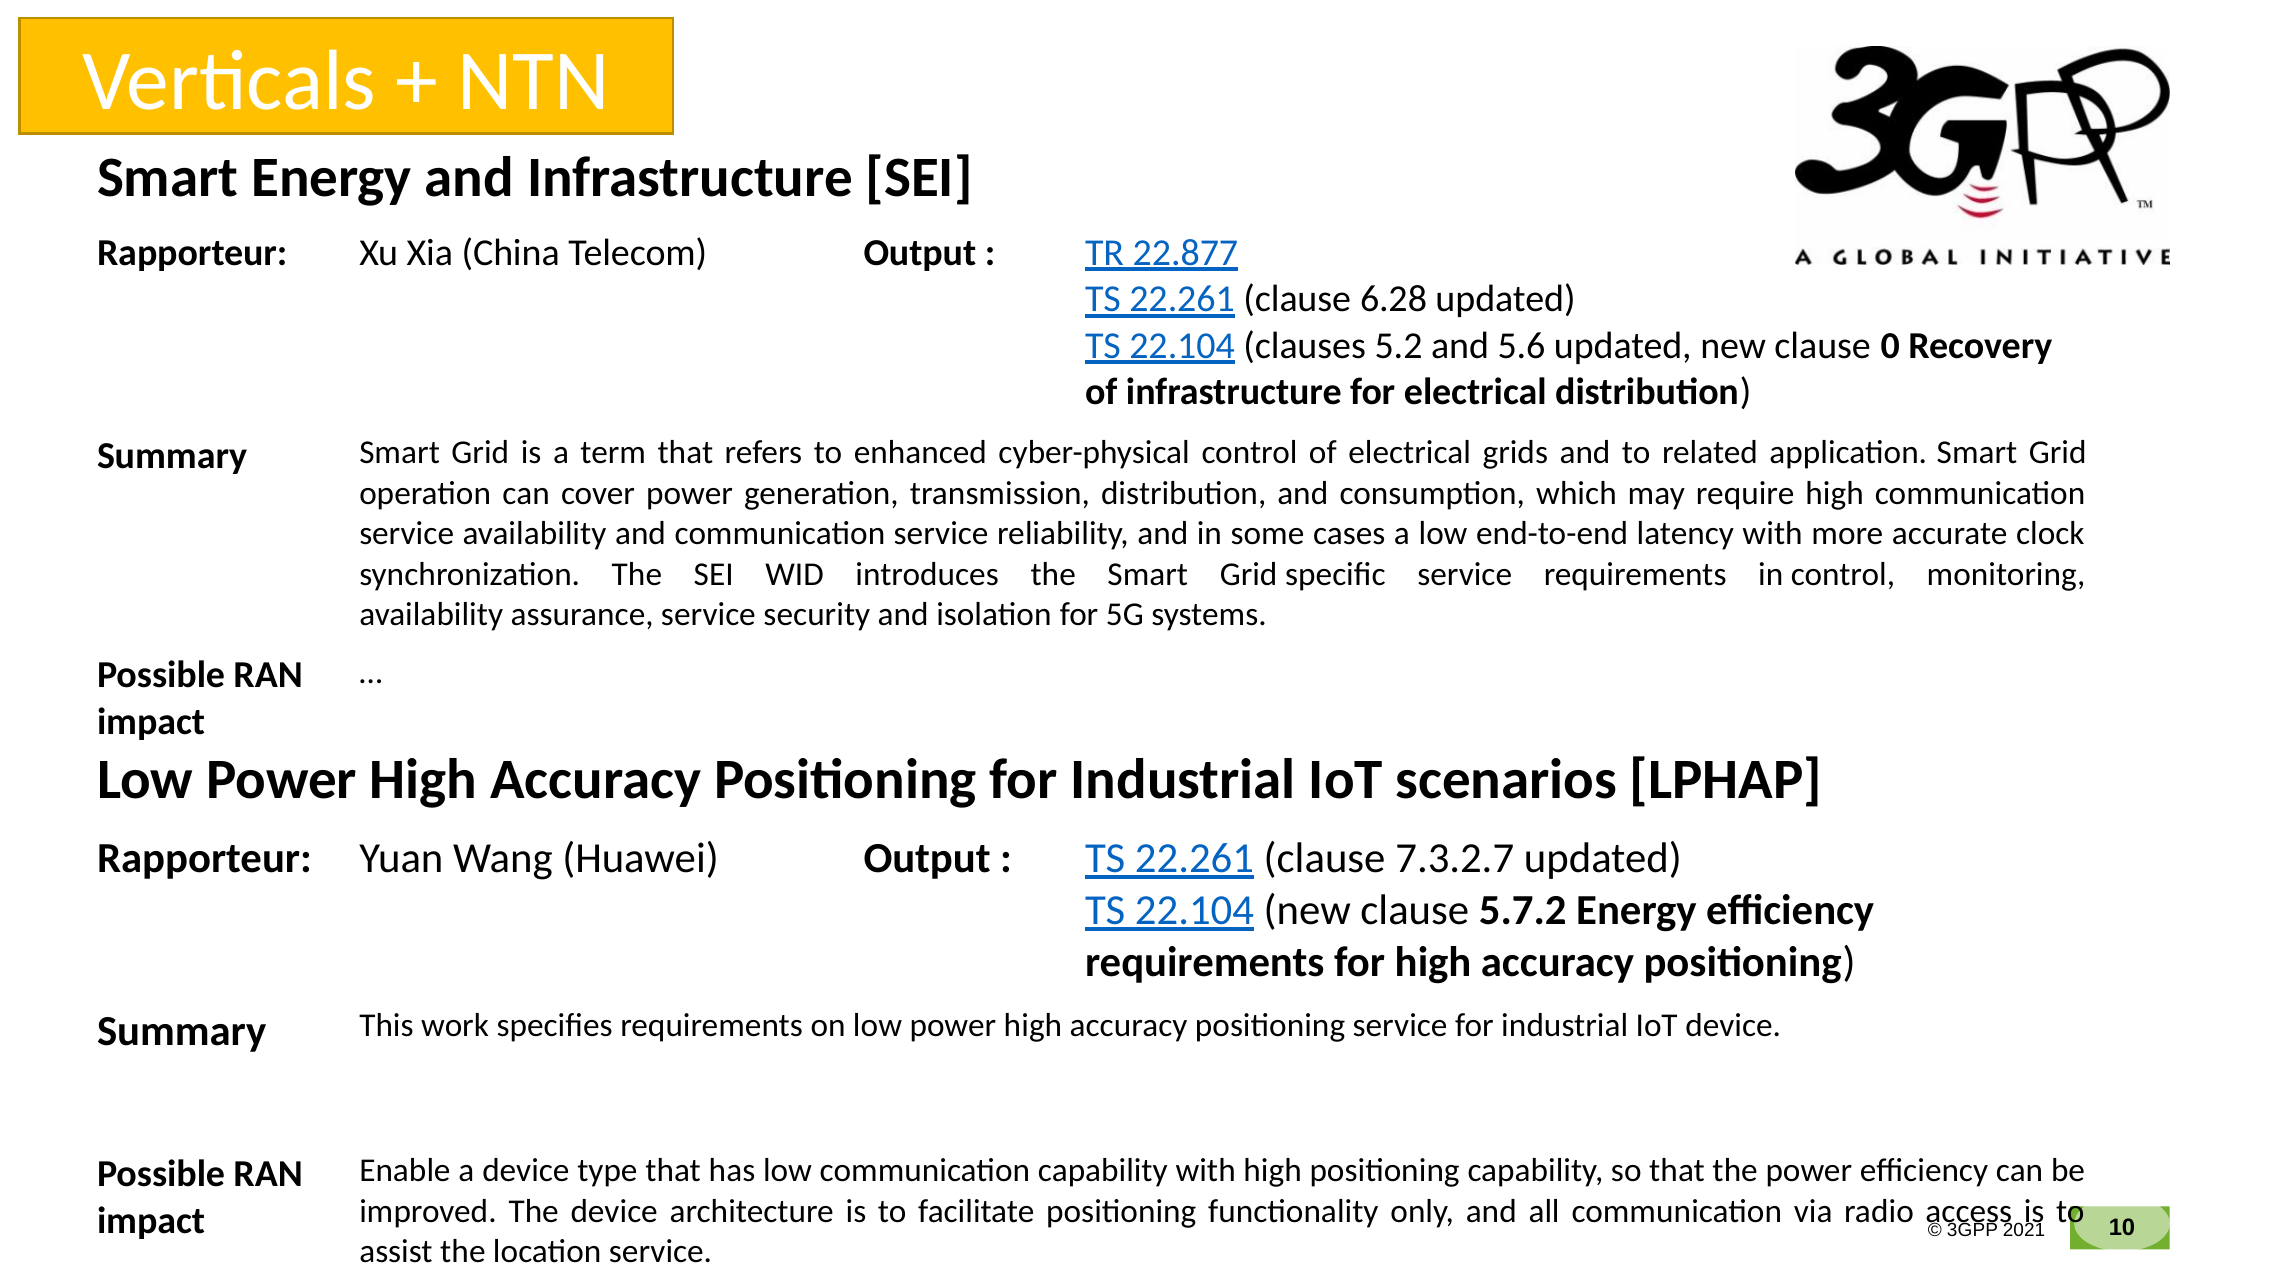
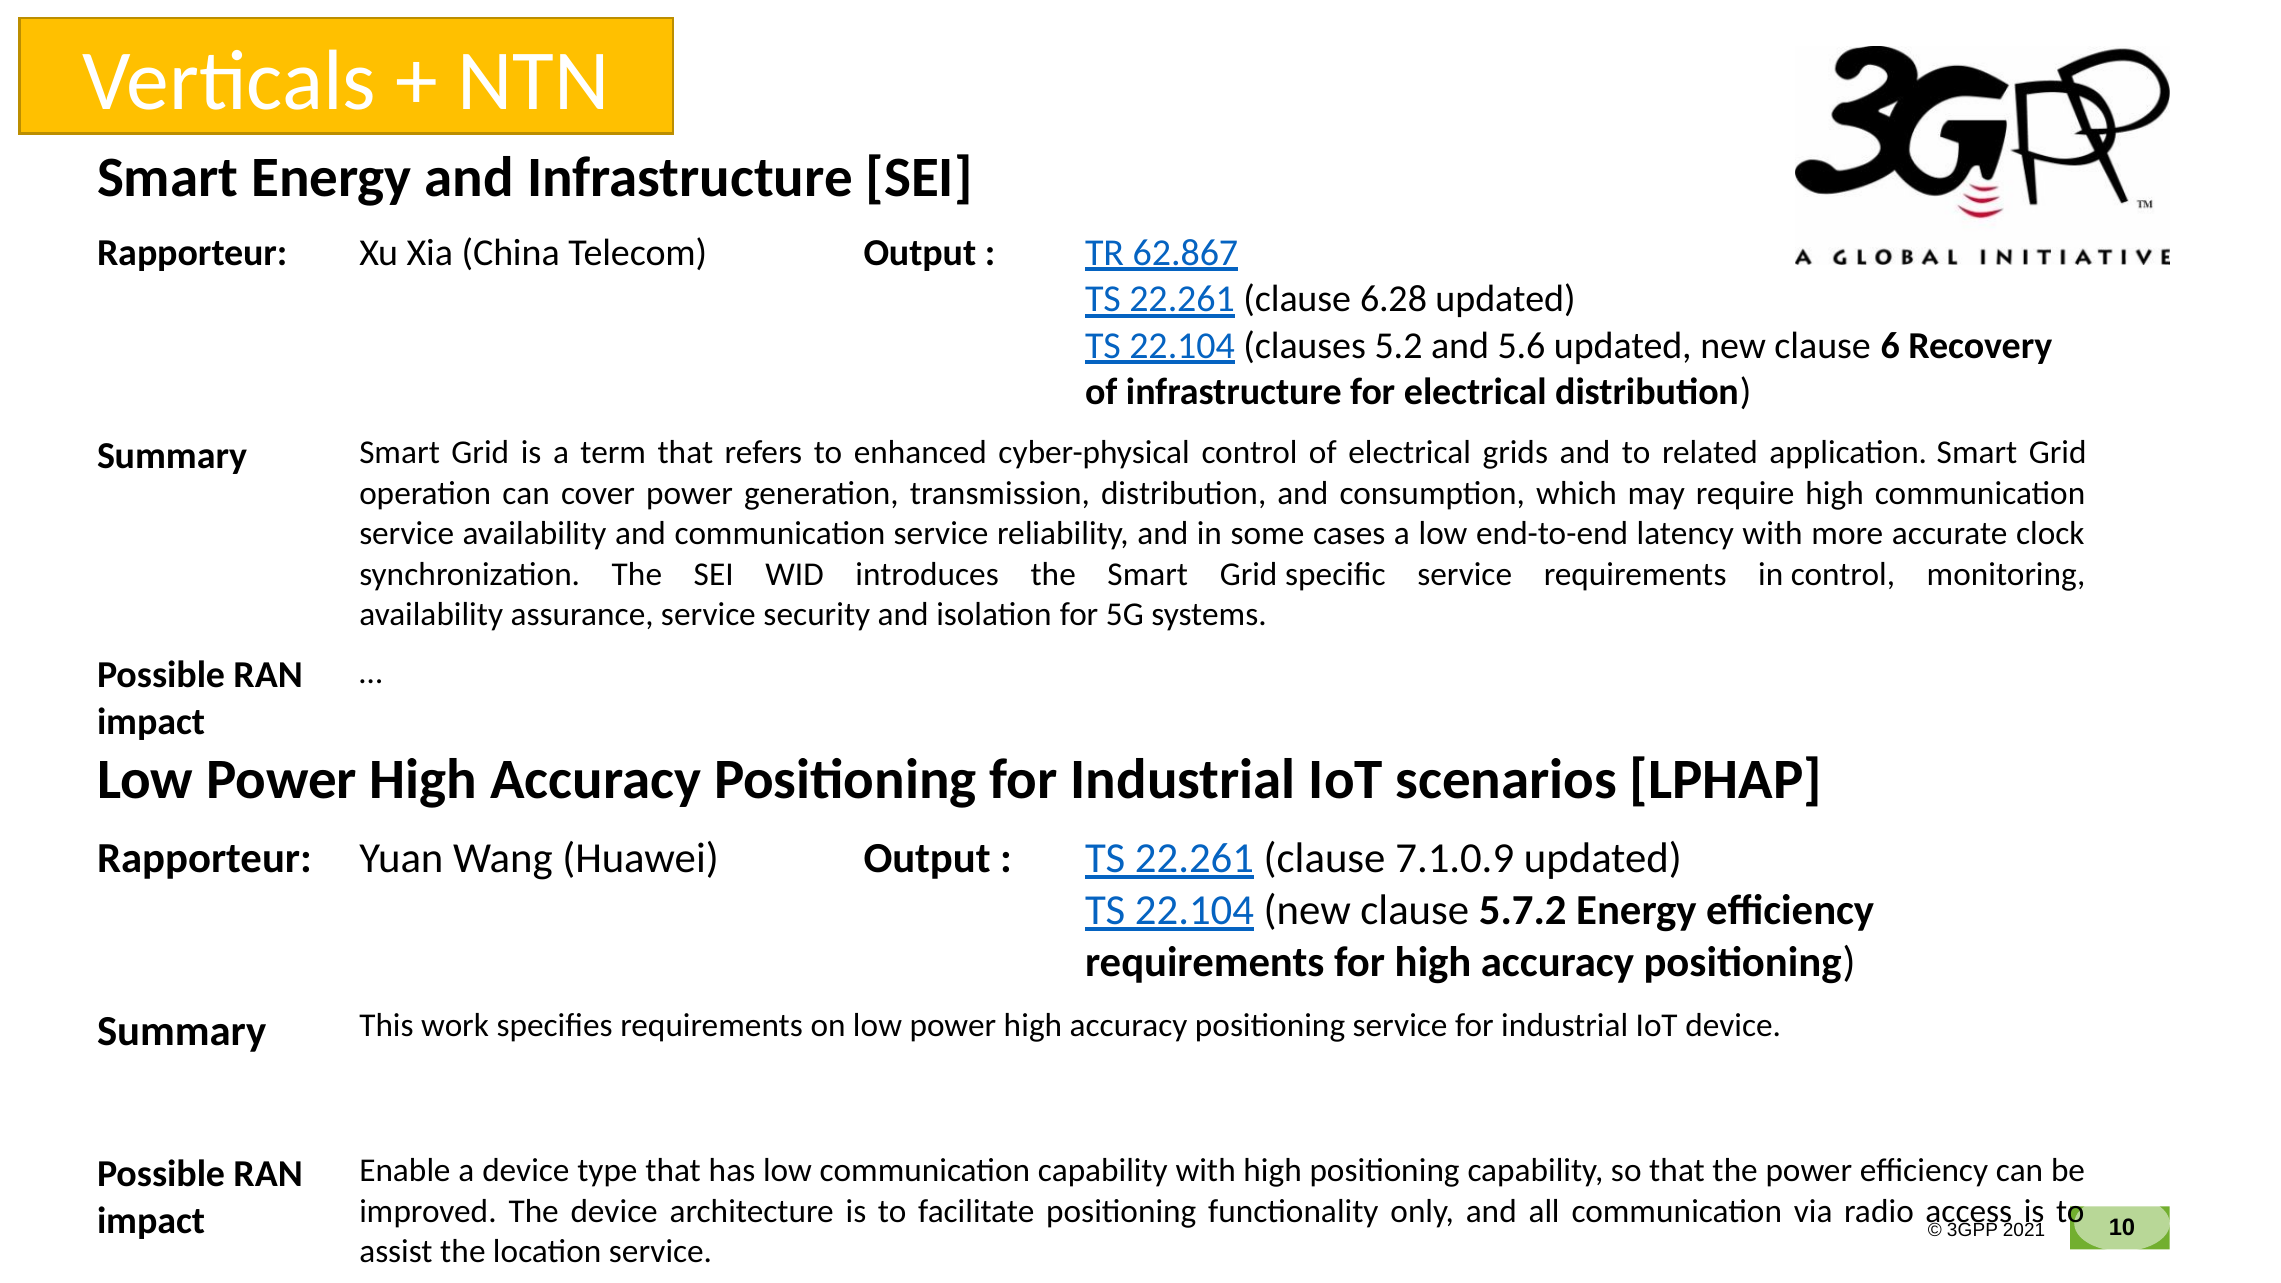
22.877: 22.877 -> 62.867
0: 0 -> 6
7.3.2.7: 7.3.2.7 -> 7.1.0.9
